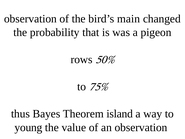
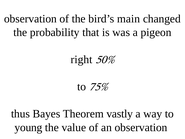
rows: rows -> right
island: island -> vastly
